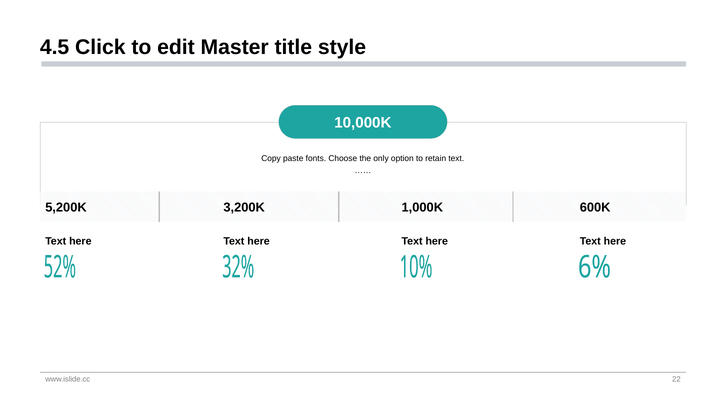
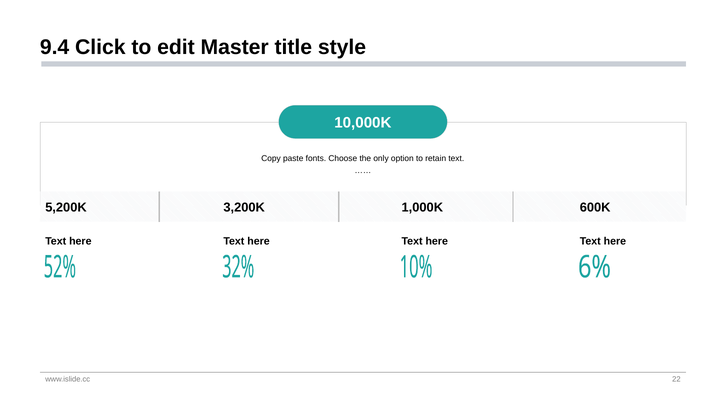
4.5: 4.5 -> 9.4
